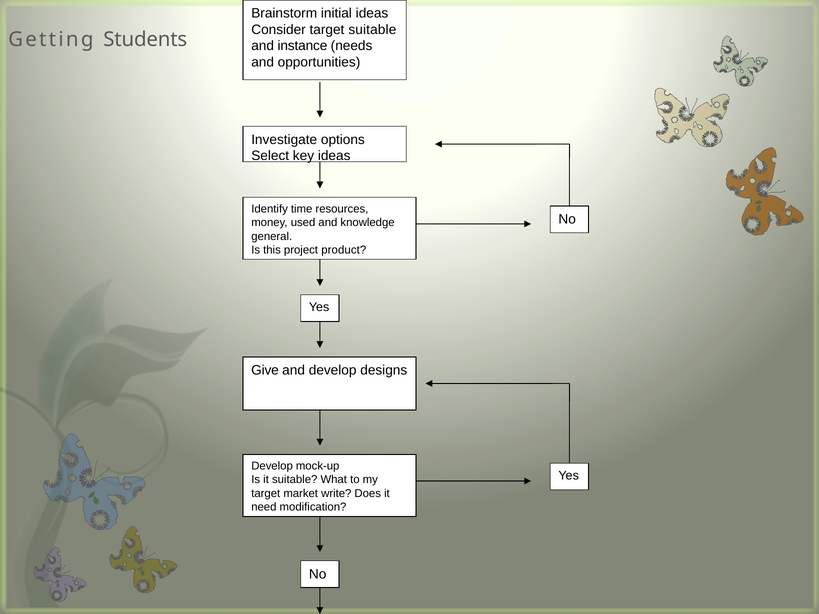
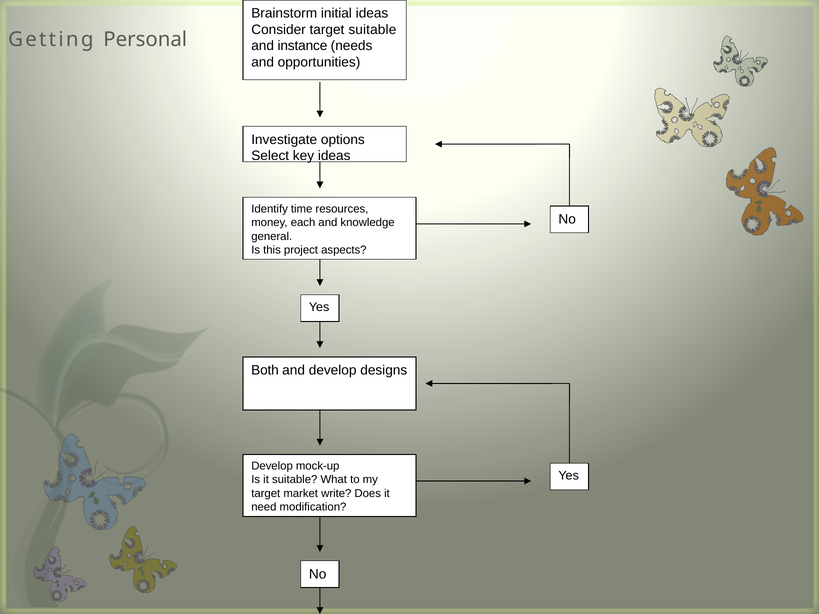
Students: Students -> Personal
used: used -> each
product: product -> aspects
Give: Give -> Both
